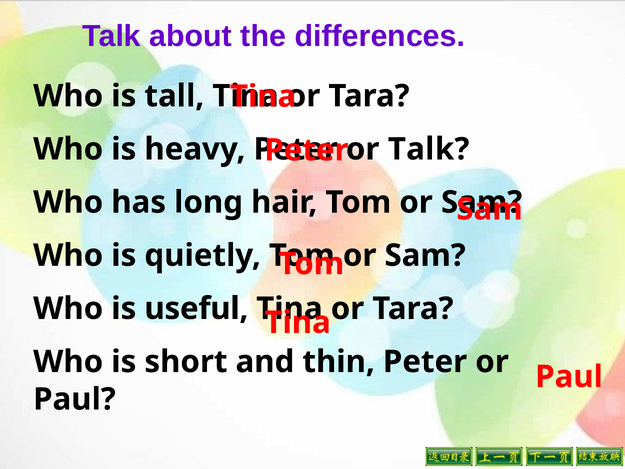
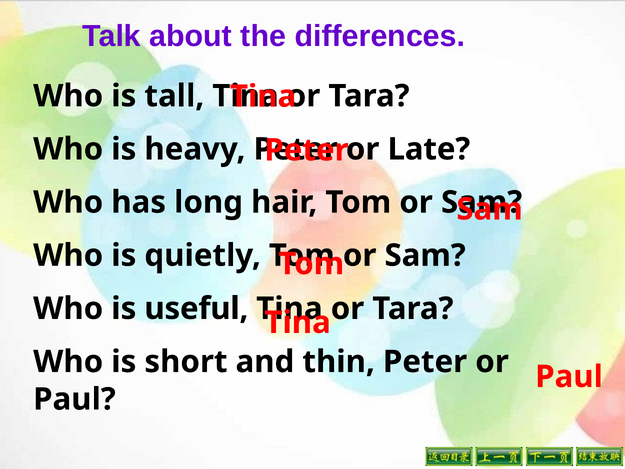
or Talk: Talk -> Late
